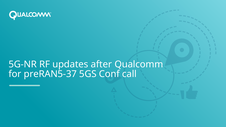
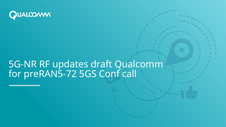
after: after -> draft
preRAN5-37: preRAN5-37 -> preRAN5-72
